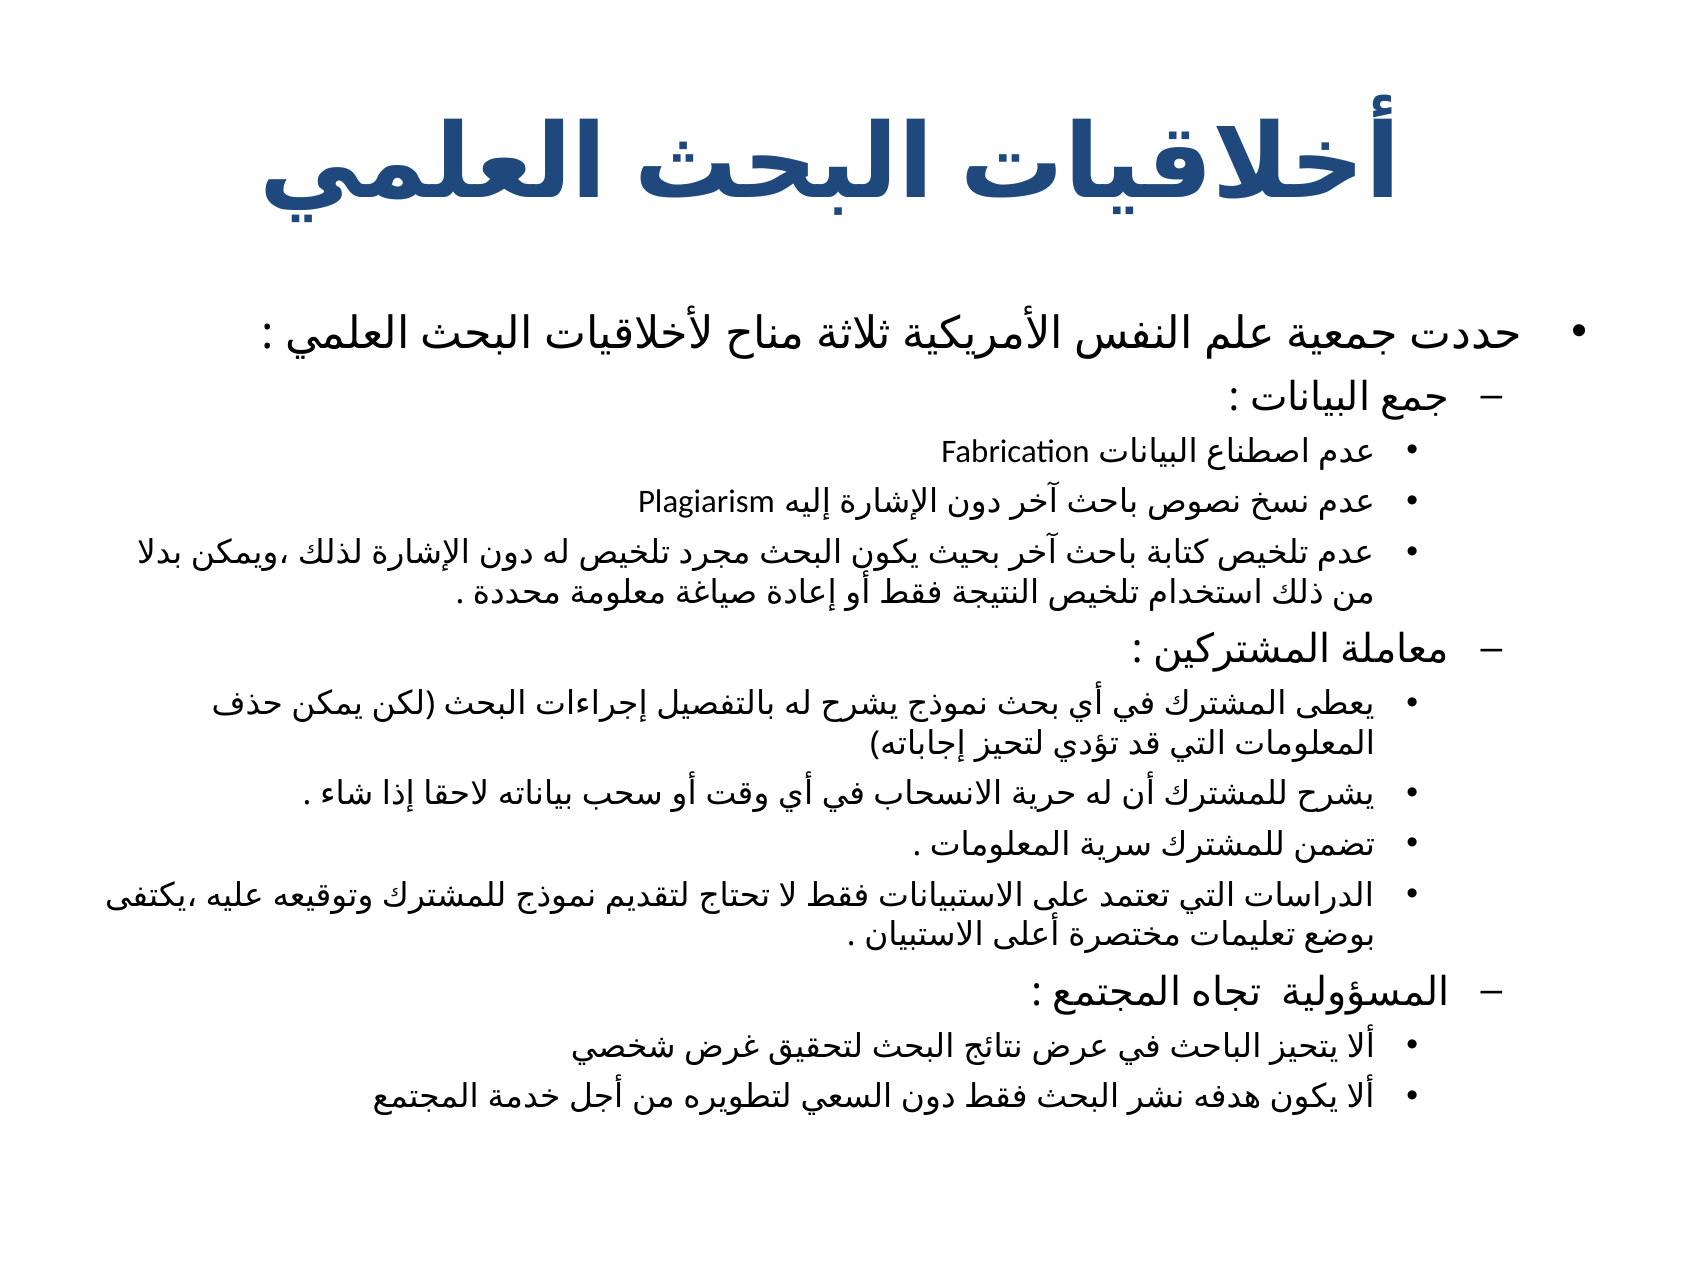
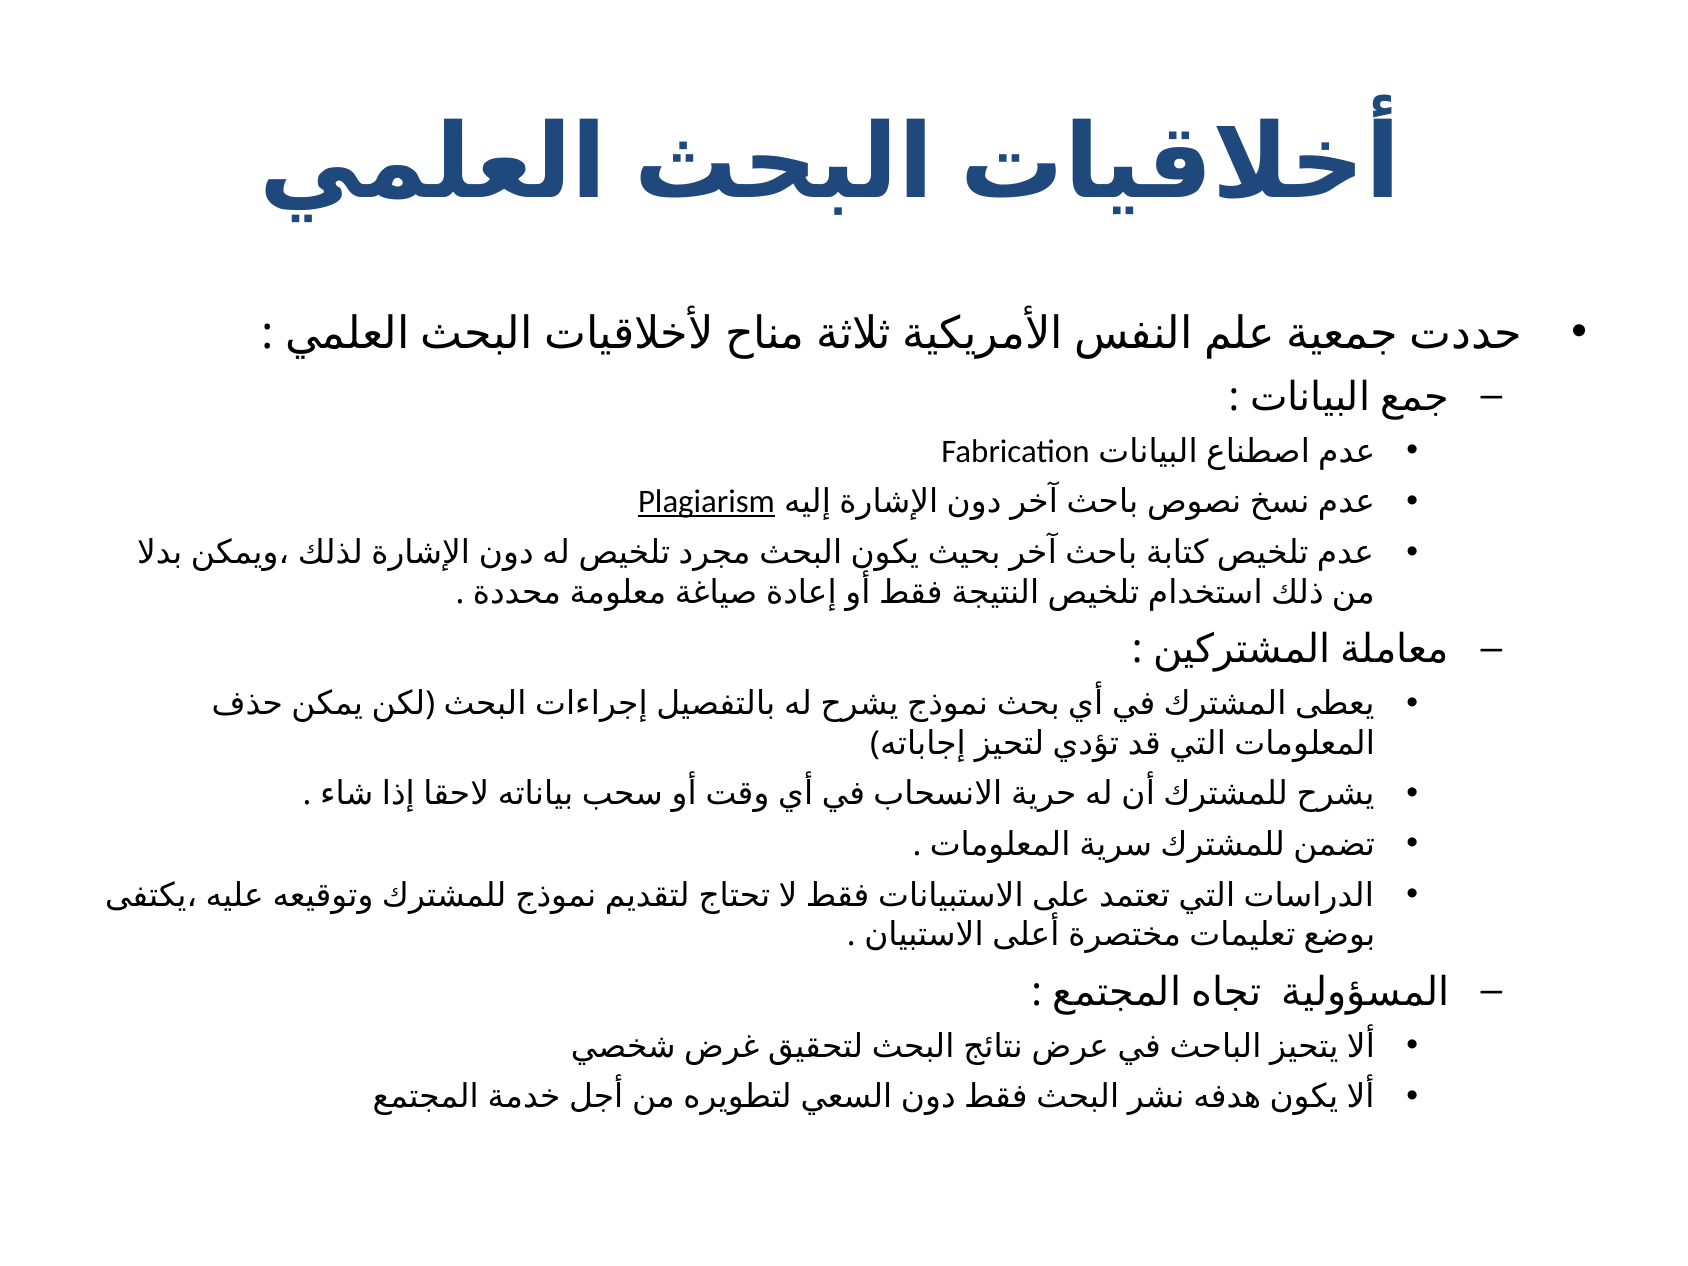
Plagiarism underline: none -> present
